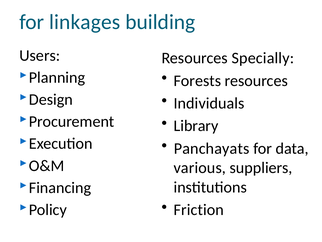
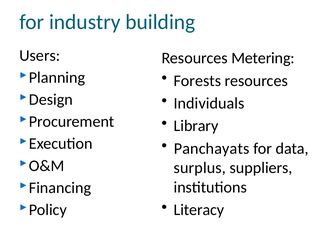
linkages: linkages -> industry
Specially: Specially -> Metering
various: various -> surplus
Friction: Friction -> Literacy
